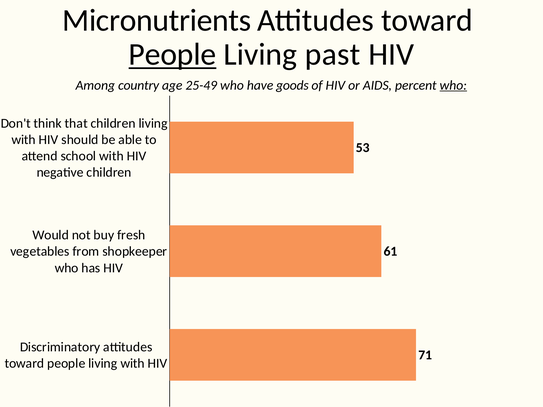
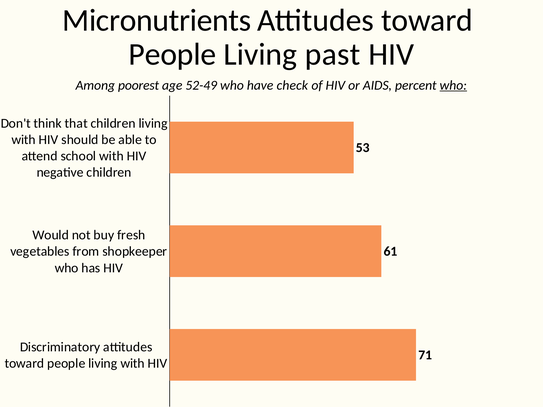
People at (172, 55) underline: present -> none
country: country -> poorest
25-49: 25-49 -> 52-49
goods: goods -> check
